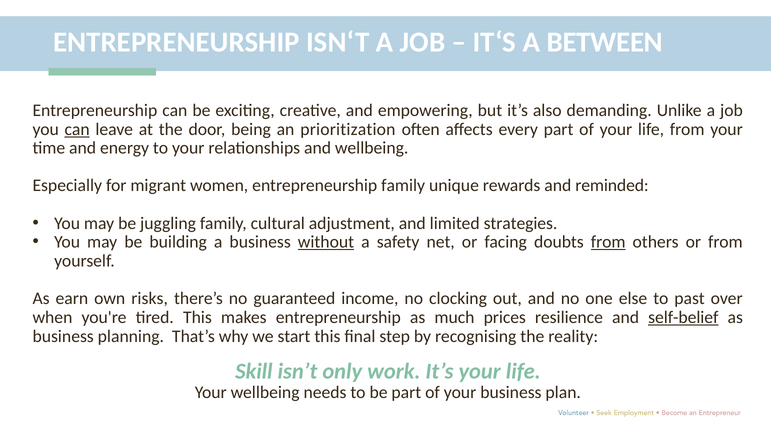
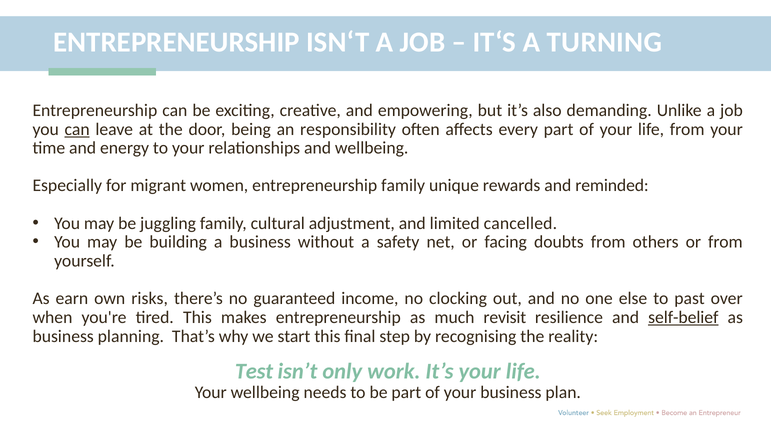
BETWEEN: BETWEEN -> TURNING
prioritization: prioritization -> responsibility
strategies: strategies -> cancelled
without underline: present -> none
from at (608, 242) underline: present -> none
prices: prices -> revisit
Skill: Skill -> Test
